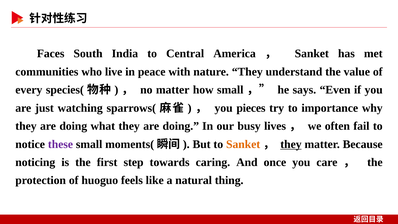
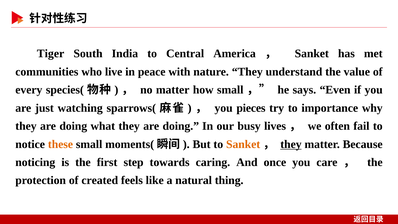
Faces: Faces -> Tiger
these colour: purple -> orange
huoguo: huoguo -> created
